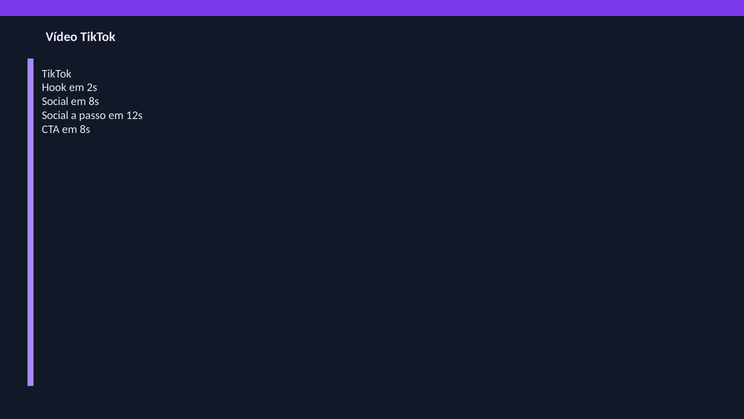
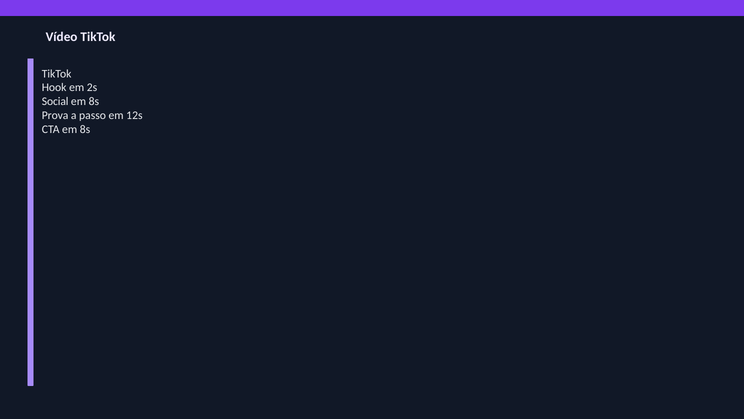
Social at (55, 115): Social -> Prova
